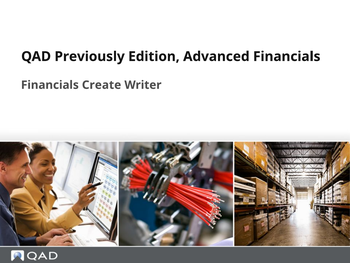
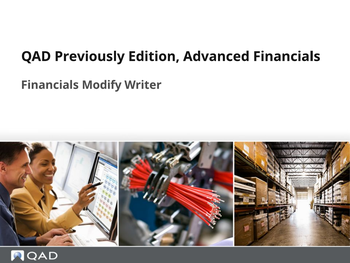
Create: Create -> Modify
